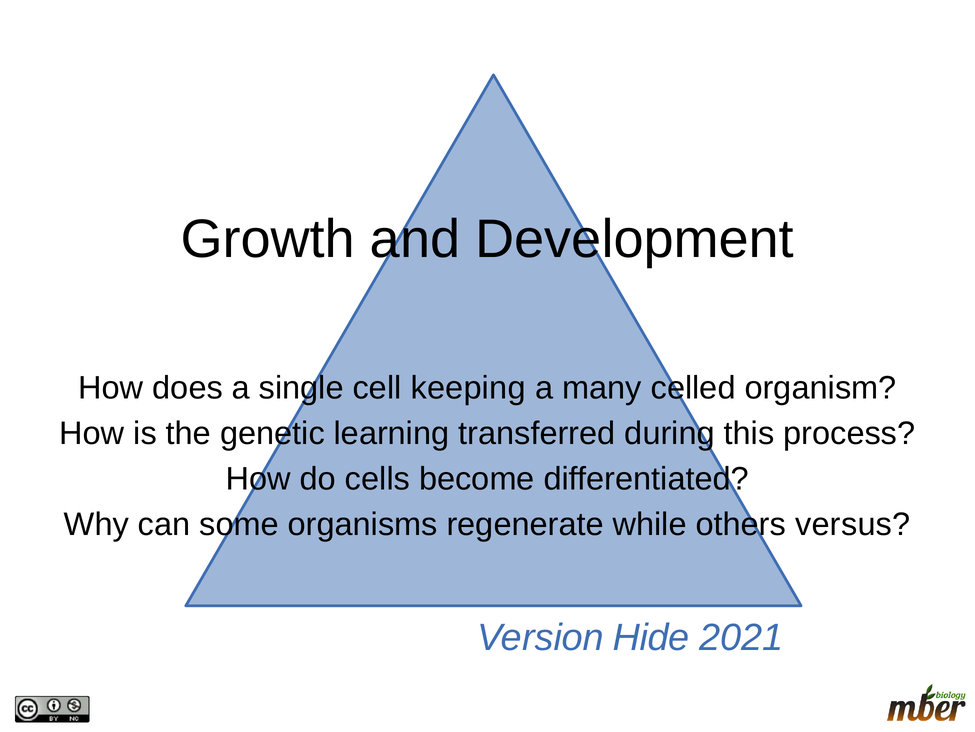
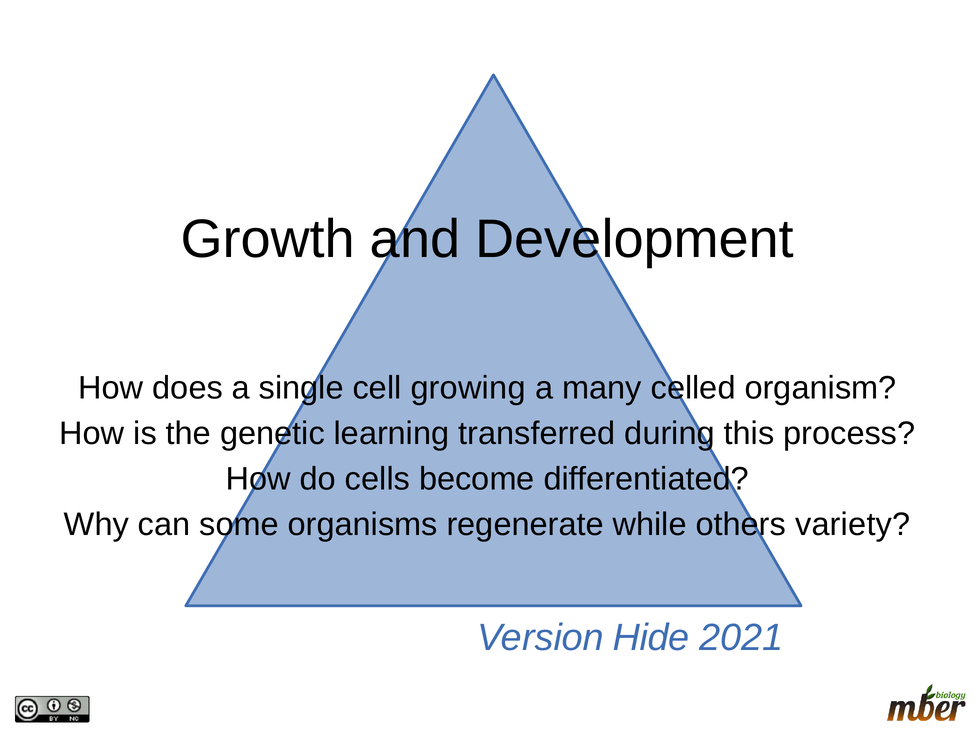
keeping: keeping -> growing
versus: versus -> variety
